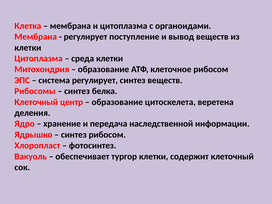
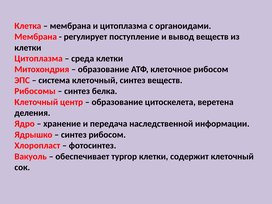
система регулирует: регулирует -> клеточный
